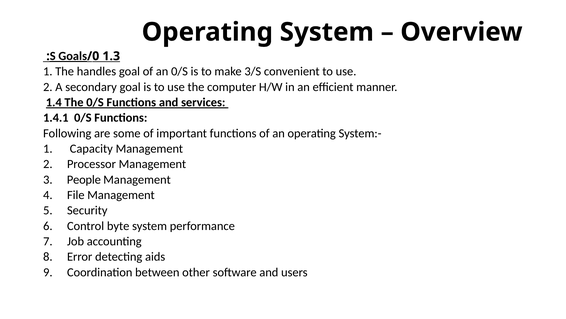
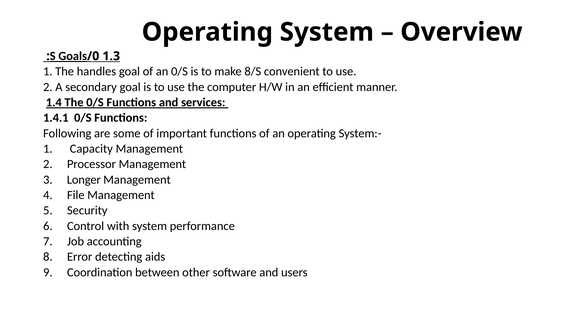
3/S: 3/S -> 8/S
People: People -> Longer
byte: byte -> with
